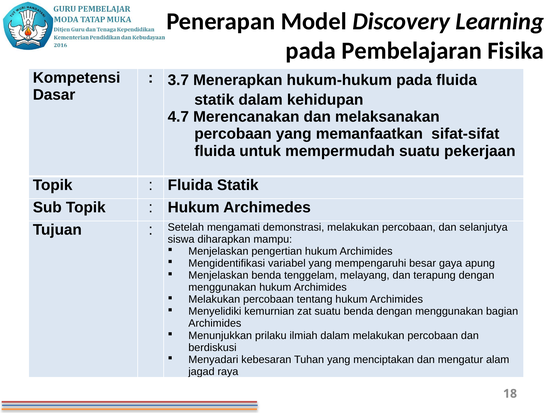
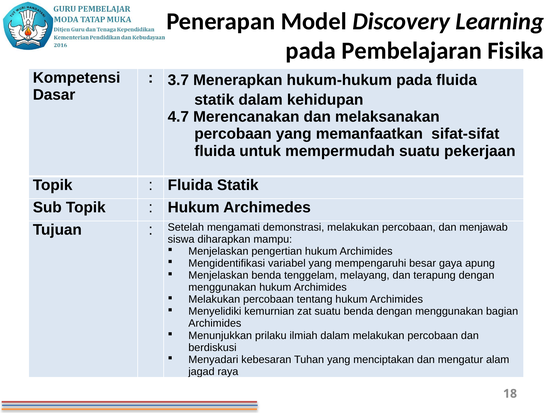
selanjutya: selanjutya -> menjawab
